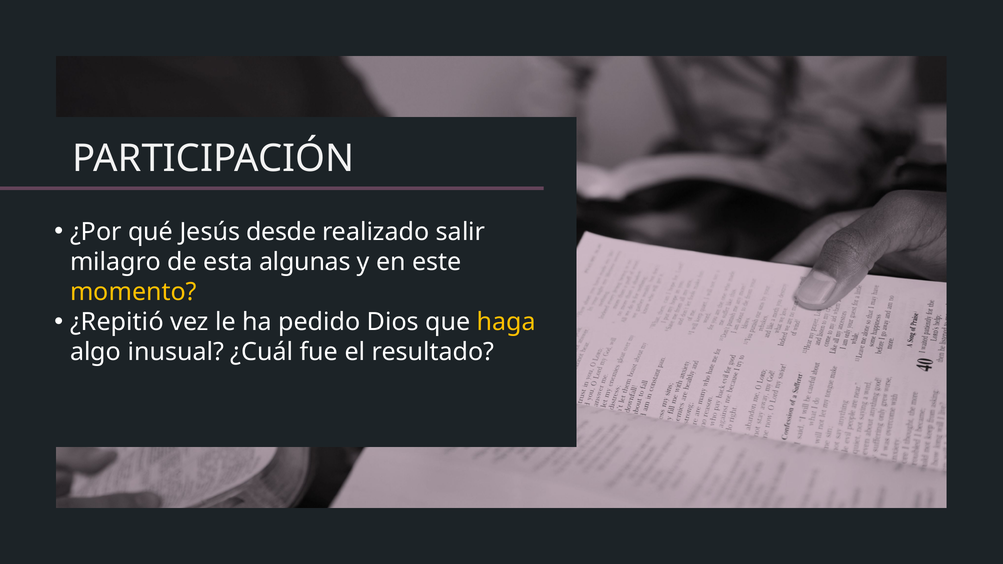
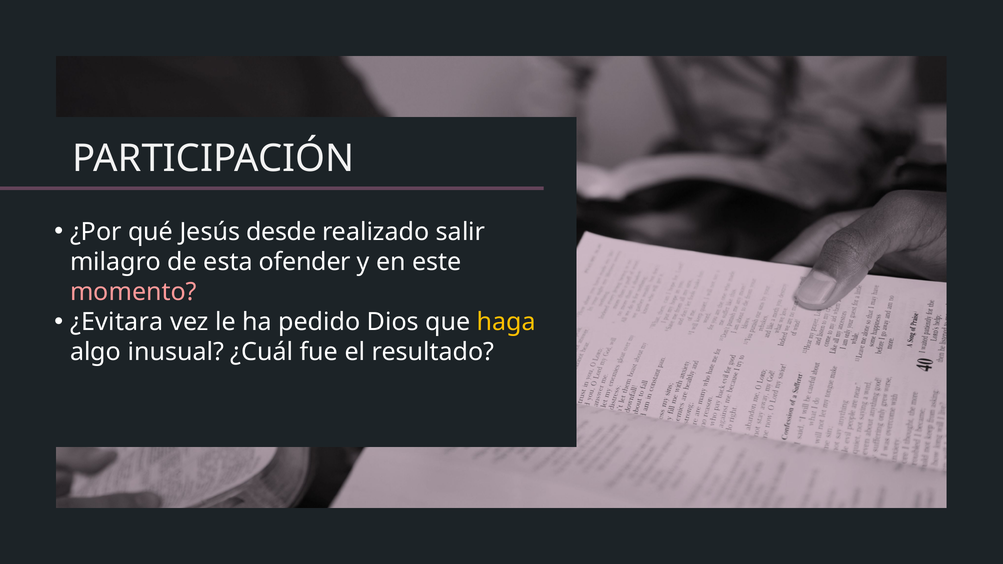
algunas: algunas -> ofender
momento colour: yellow -> pink
¿Repitió: ¿Repitió -> ¿Evitara
